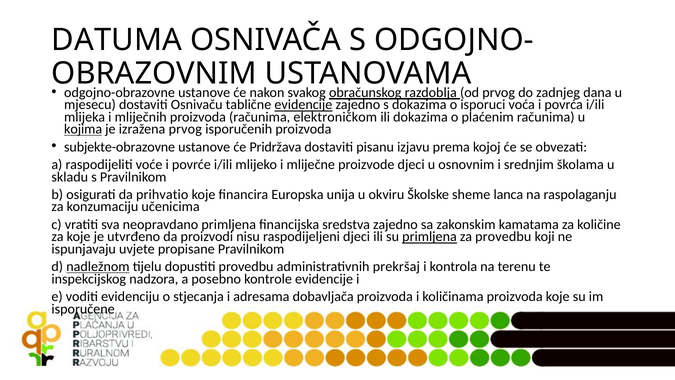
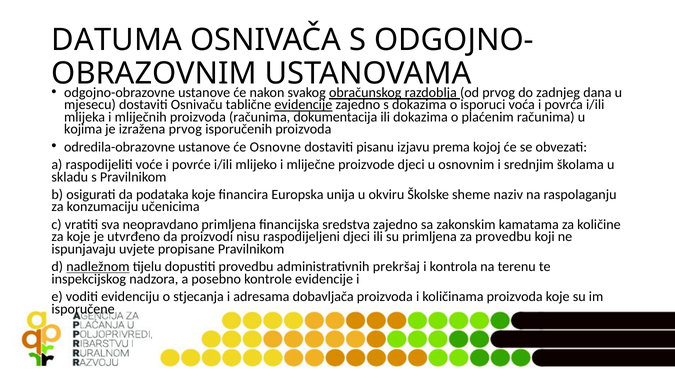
elektroničkom: elektroničkom -> dokumentacija
kojima underline: present -> none
subjekte-obrazovne: subjekte-obrazovne -> odredila-obrazovne
Pridržava: Pridržava -> Osnovne
prihvatio: prihvatio -> podataka
lanca: lanca -> naziv
primljena at (430, 237) underline: present -> none
